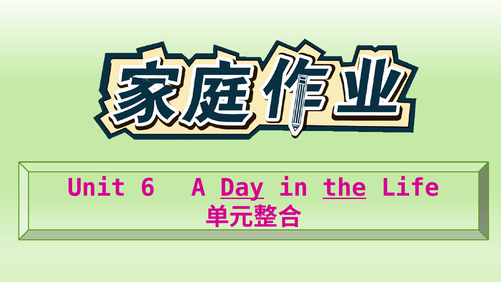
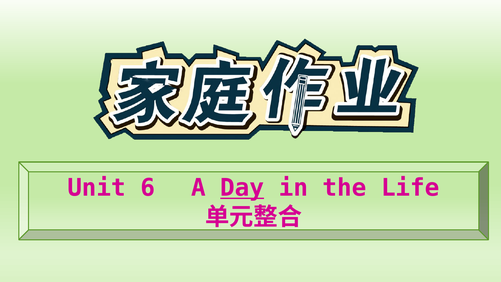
the underline: present -> none
